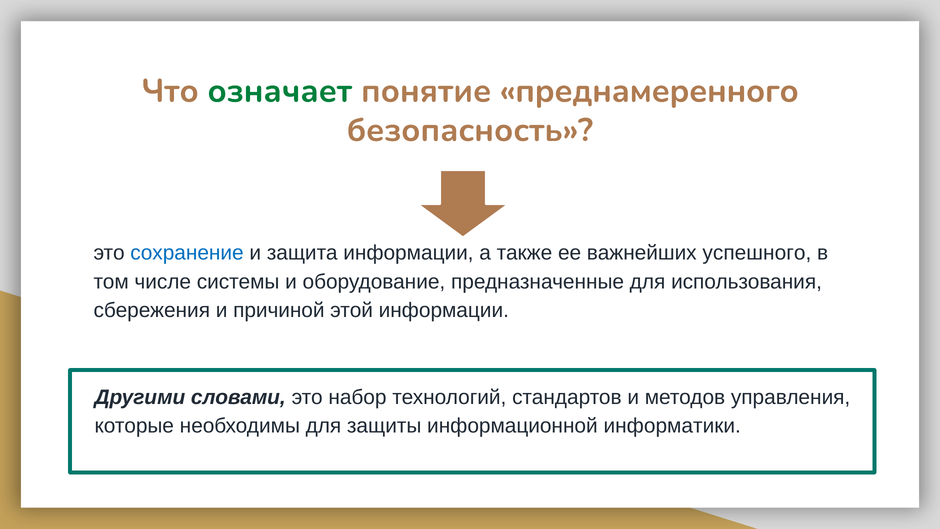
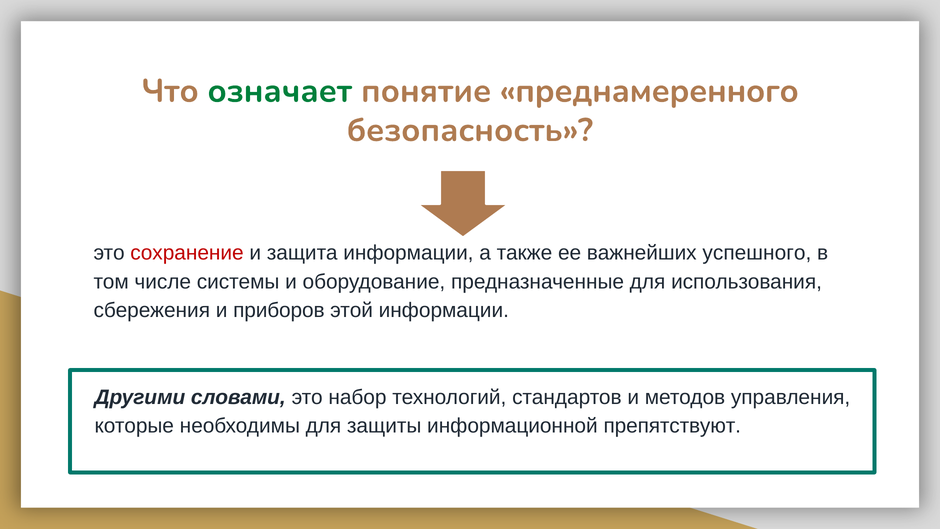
сохранение colour: blue -> red
причиной: причиной -> приборов
информатики: информатики -> препятствуют
